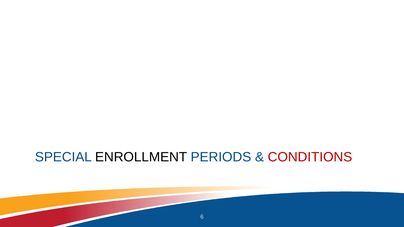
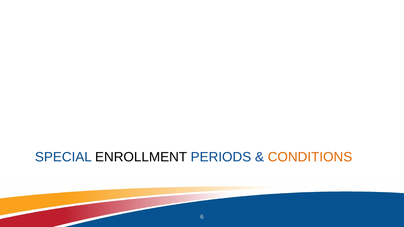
CONDITIONS colour: red -> orange
